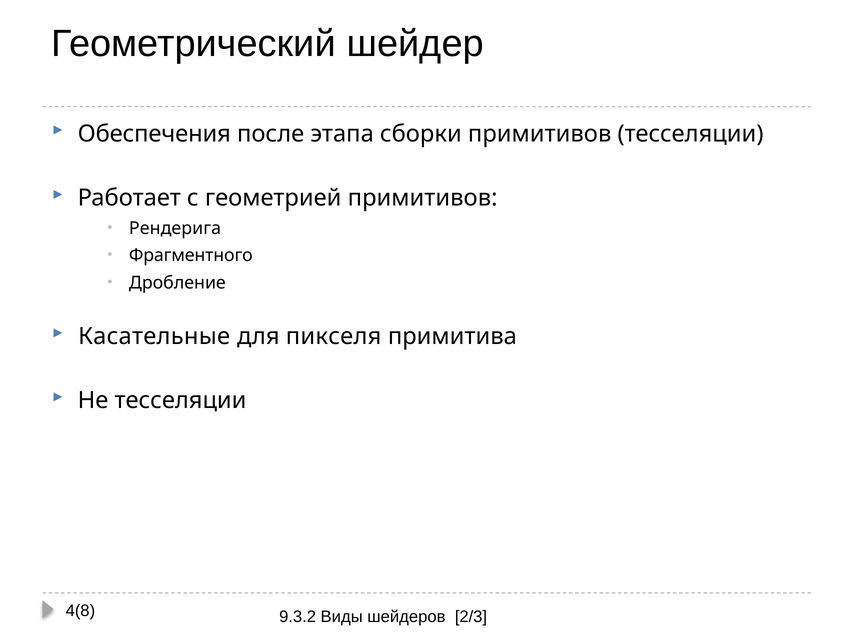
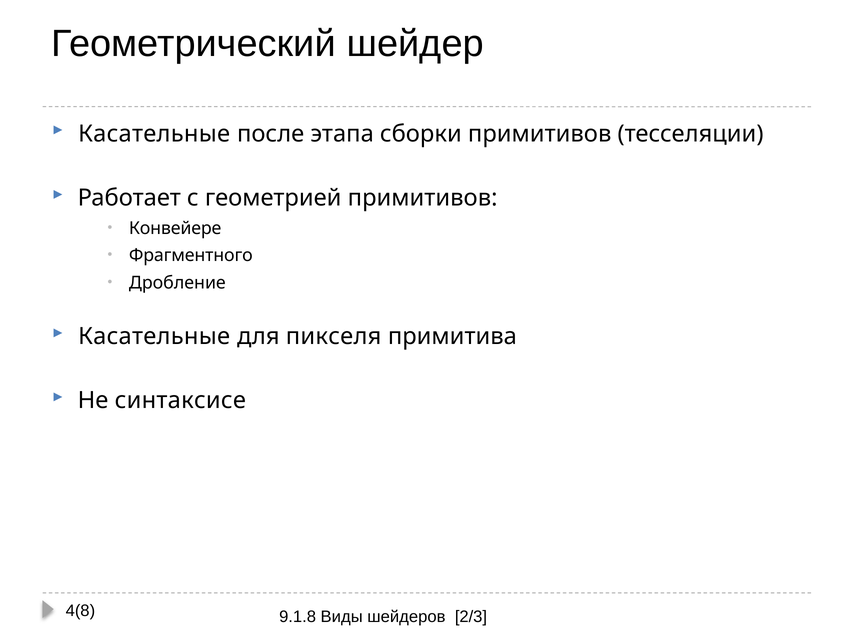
Обеспечения at (154, 134): Обеспечения -> Касательные
Рендерига: Рендерига -> Конвейере
Не тесселяции: тесселяции -> синтаксисе
9.3.2: 9.3.2 -> 9.1.8
